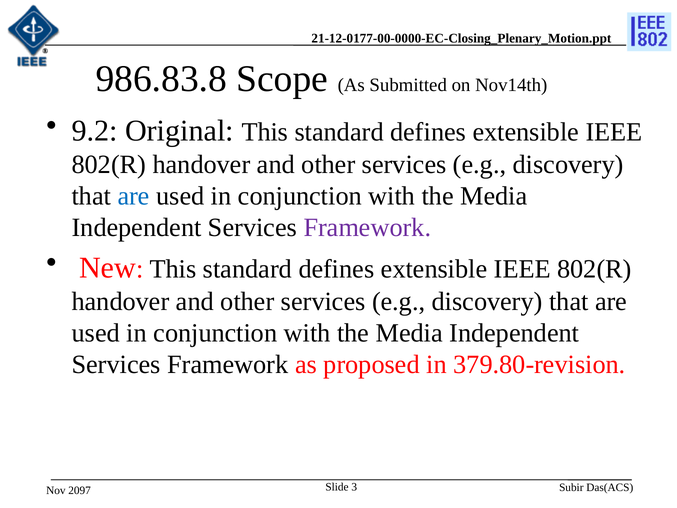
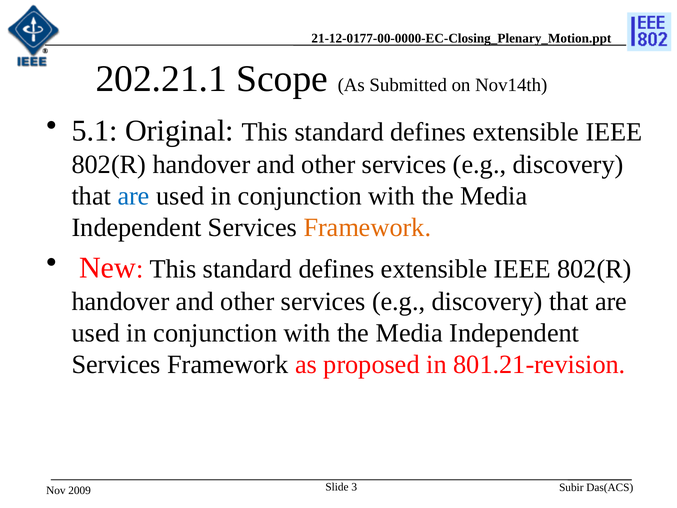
986.83.8: 986.83.8 -> 202.21.1
9.2: 9.2 -> 5.1
Framework at (367, 228) colour: purple -> orange
379.80-revision: 379.80-revision -> 801.21-revision
2097: 2097 -> 2009
